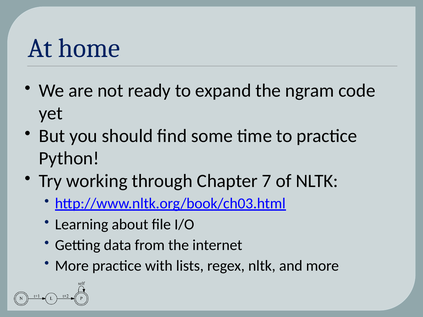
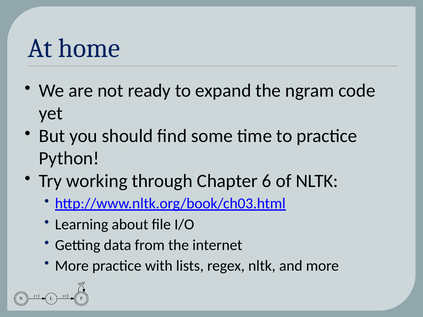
7: 7 -> 6
